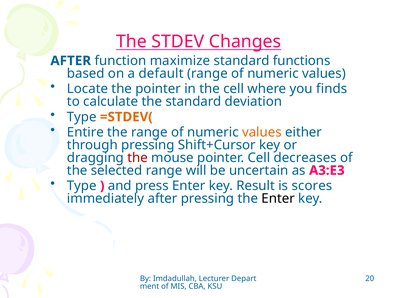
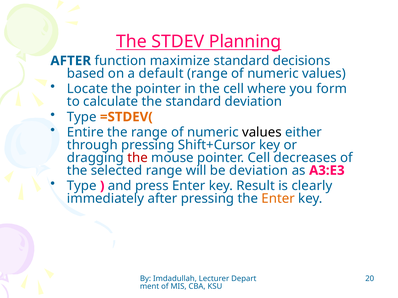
Changes: Changes -> Planning
functions: functions -> decisions
finds: finds -> form
values at (262, 133) colour: orange -> black
be uncertain: uncertain -> deviation
scores: scores -> clearly
Enter at (278, 199) colour: black -> orange
